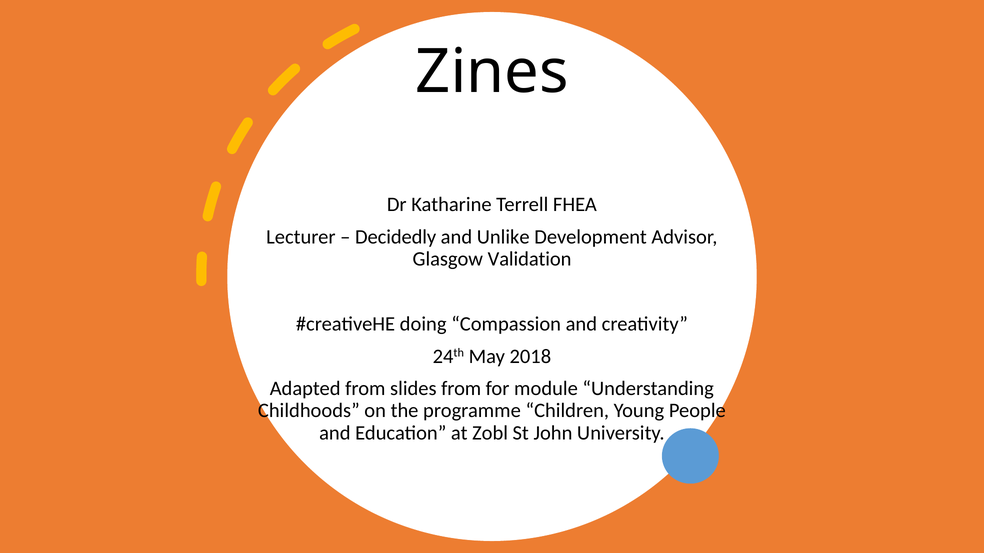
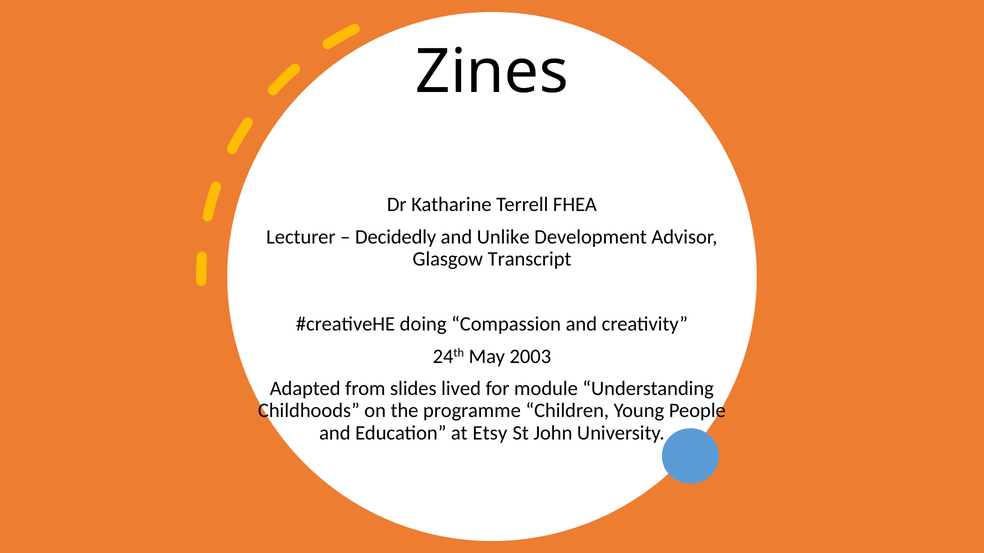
Validation: Validation -> Transcript
2018: 2018 -> 2003
slides from: from -> lived
Zobl: Zobl -> Etsy
